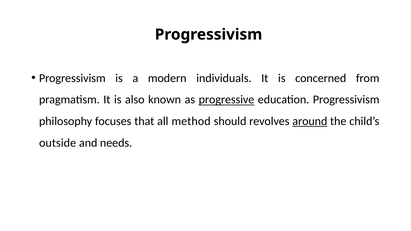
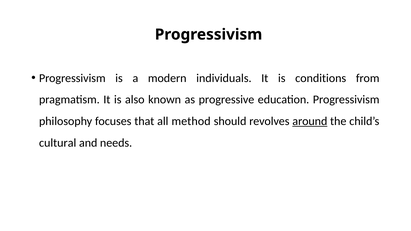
concerned: concerned -> conditions
progressive underline: present -> none
outside: outside -> cultural
